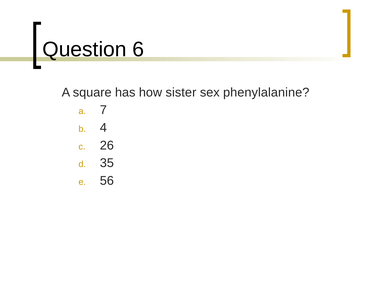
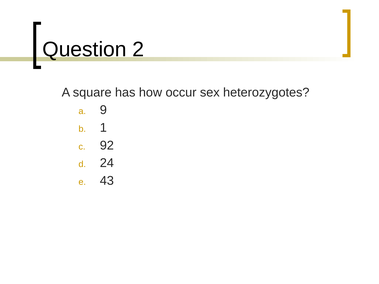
6: 6 -> 2
sister: sister -> occur
phenylalanine: phenylalanine -> heterozygotes
7: 7 -> 9
4: 4 -> 1
26: 26 -> 92
35: 35 -> 24
56: 56 -> 43
